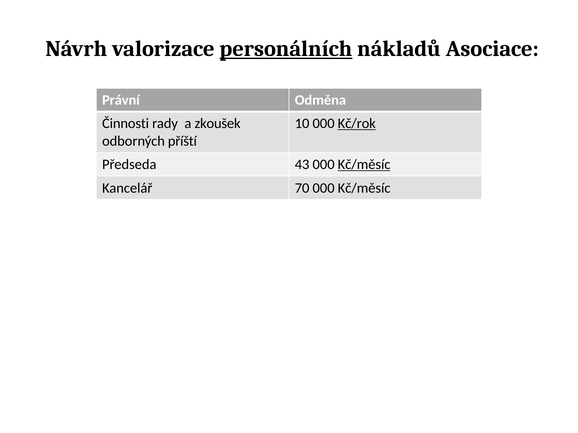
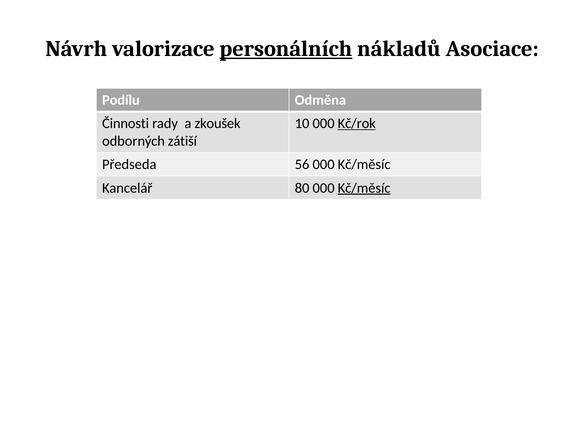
Právní: Právní -> Podílu
příští: příští -> zátiší
43: 43 -> 56
Kč/měsíc at (364, 165) underline: present -> none
70: 70 -> 80
Kč/měsíc at (364, 188) underline: none -> present
